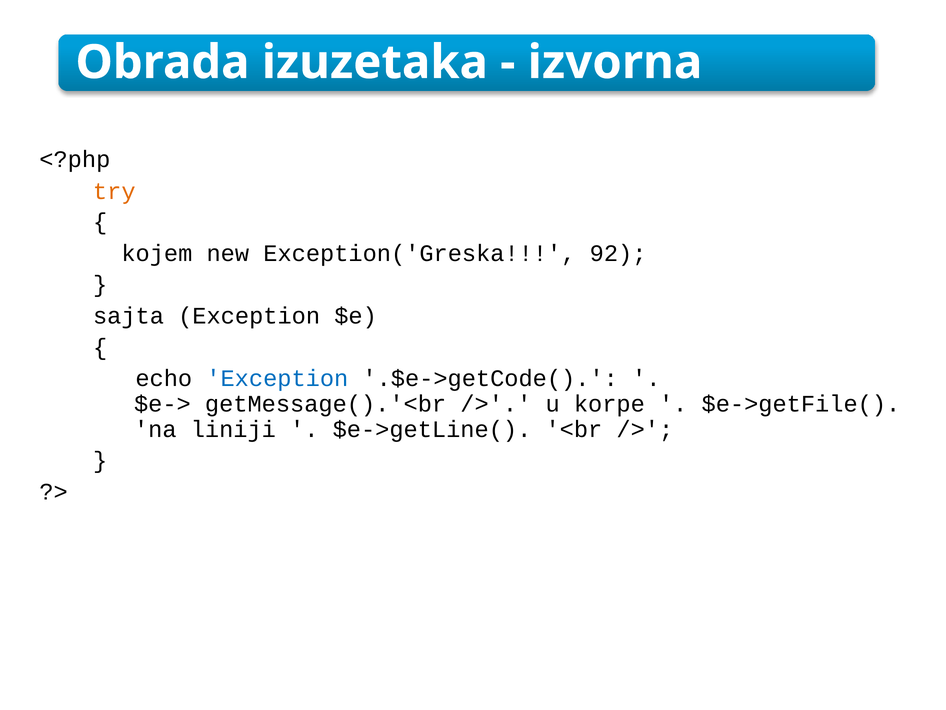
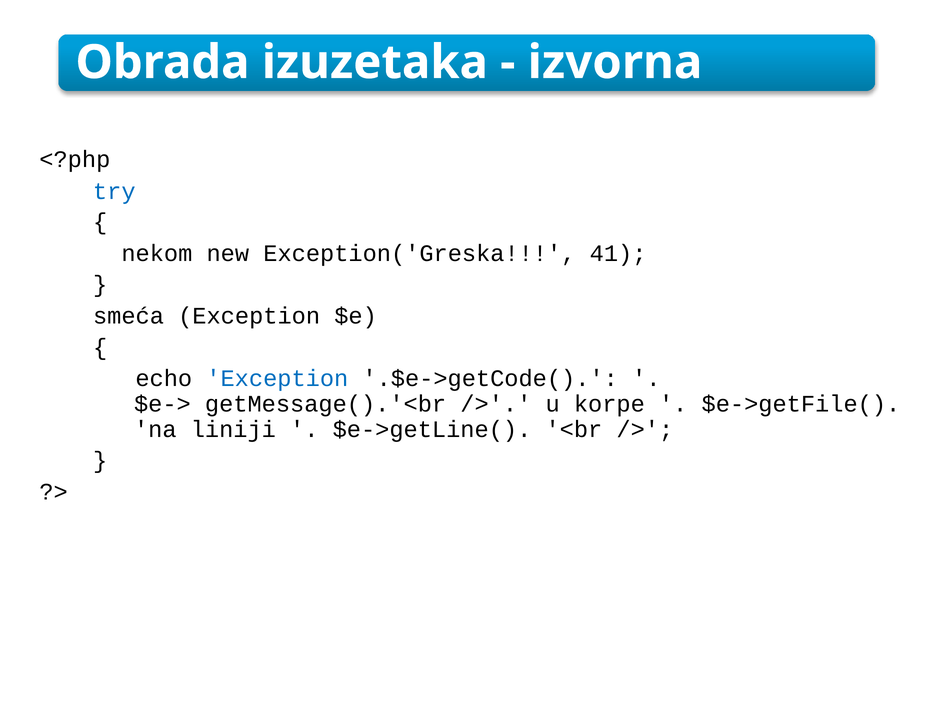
try colour: orange -> blue
kojem: kojem -> nekom
92: 92 -> 41
sajta: sajta -> smeća
